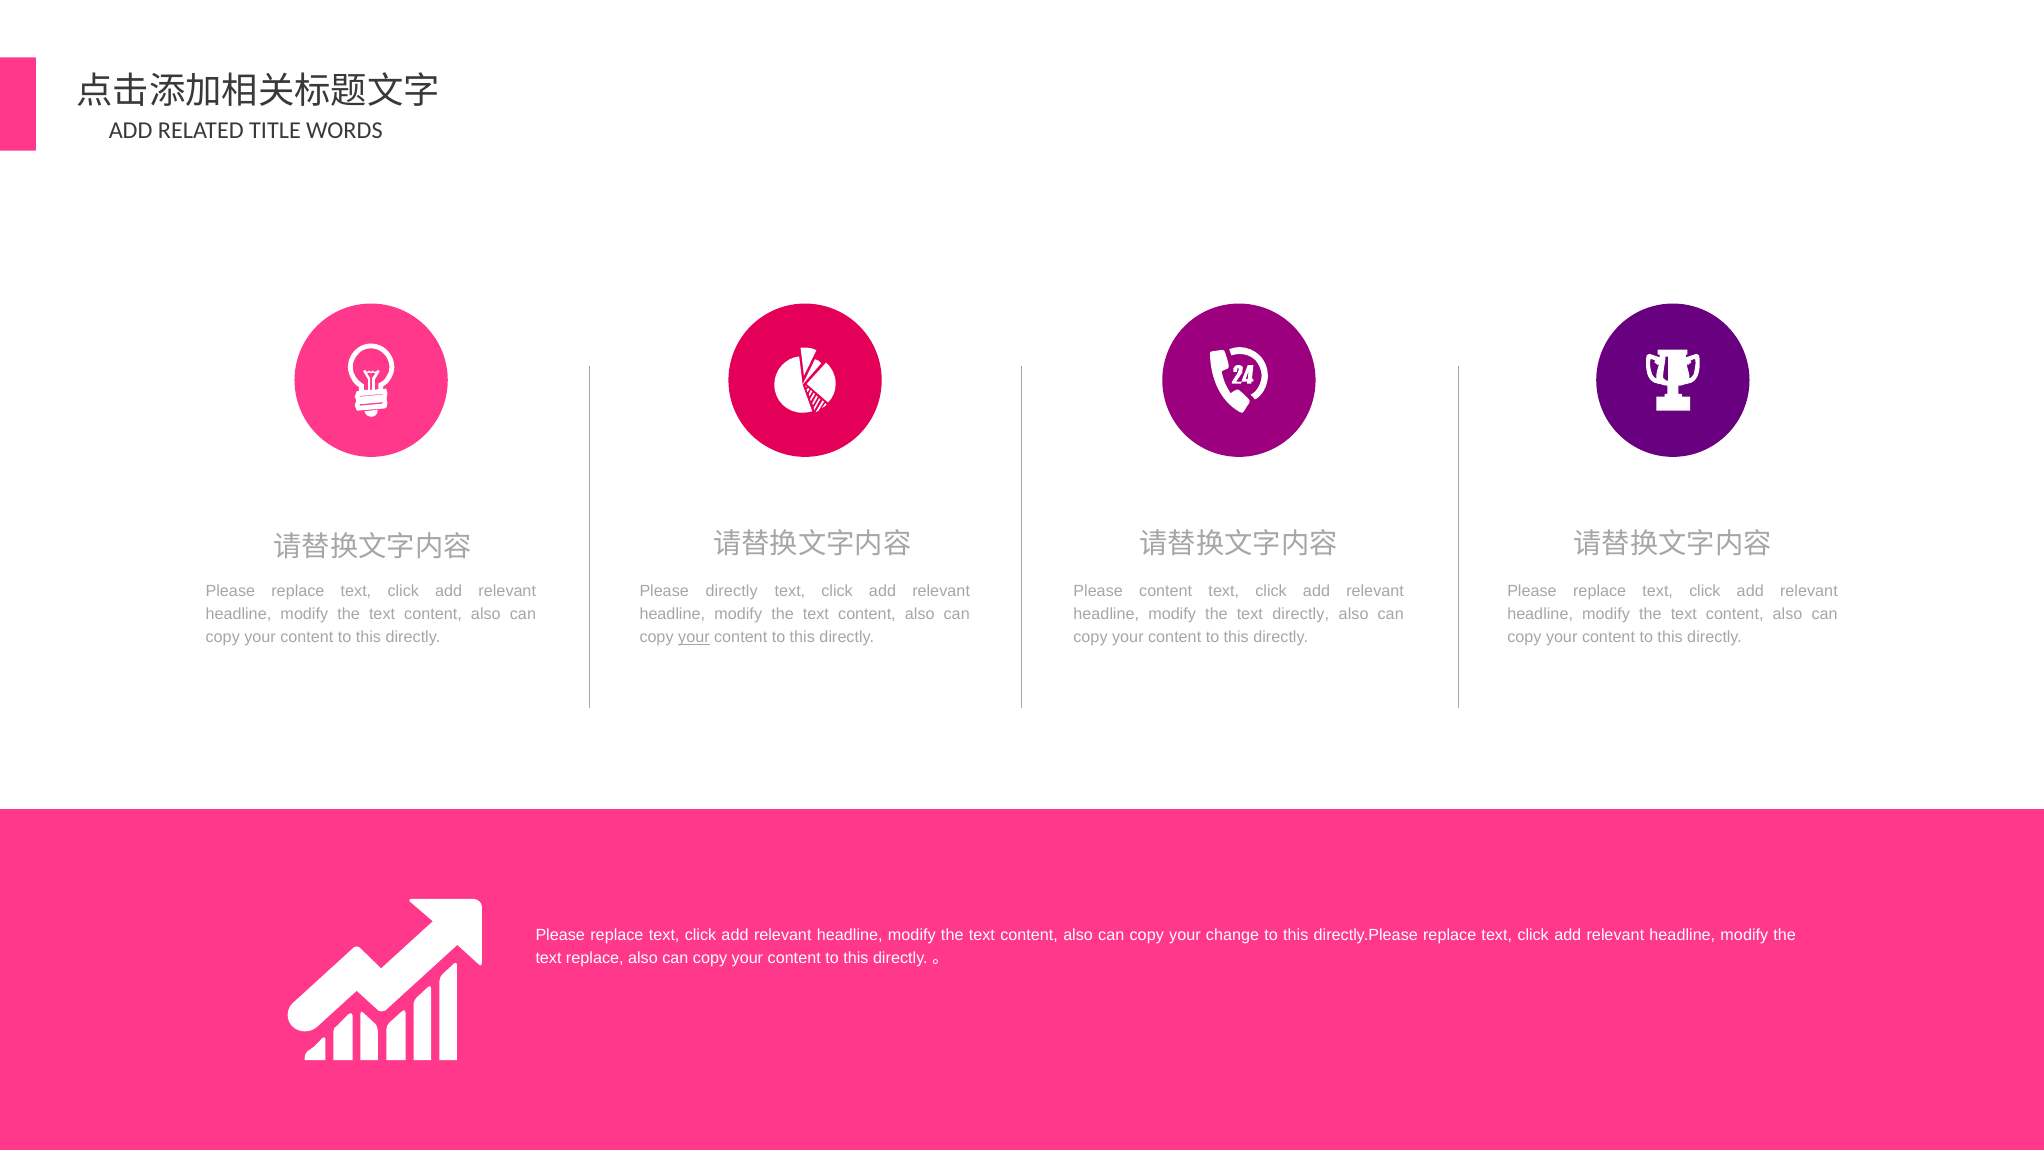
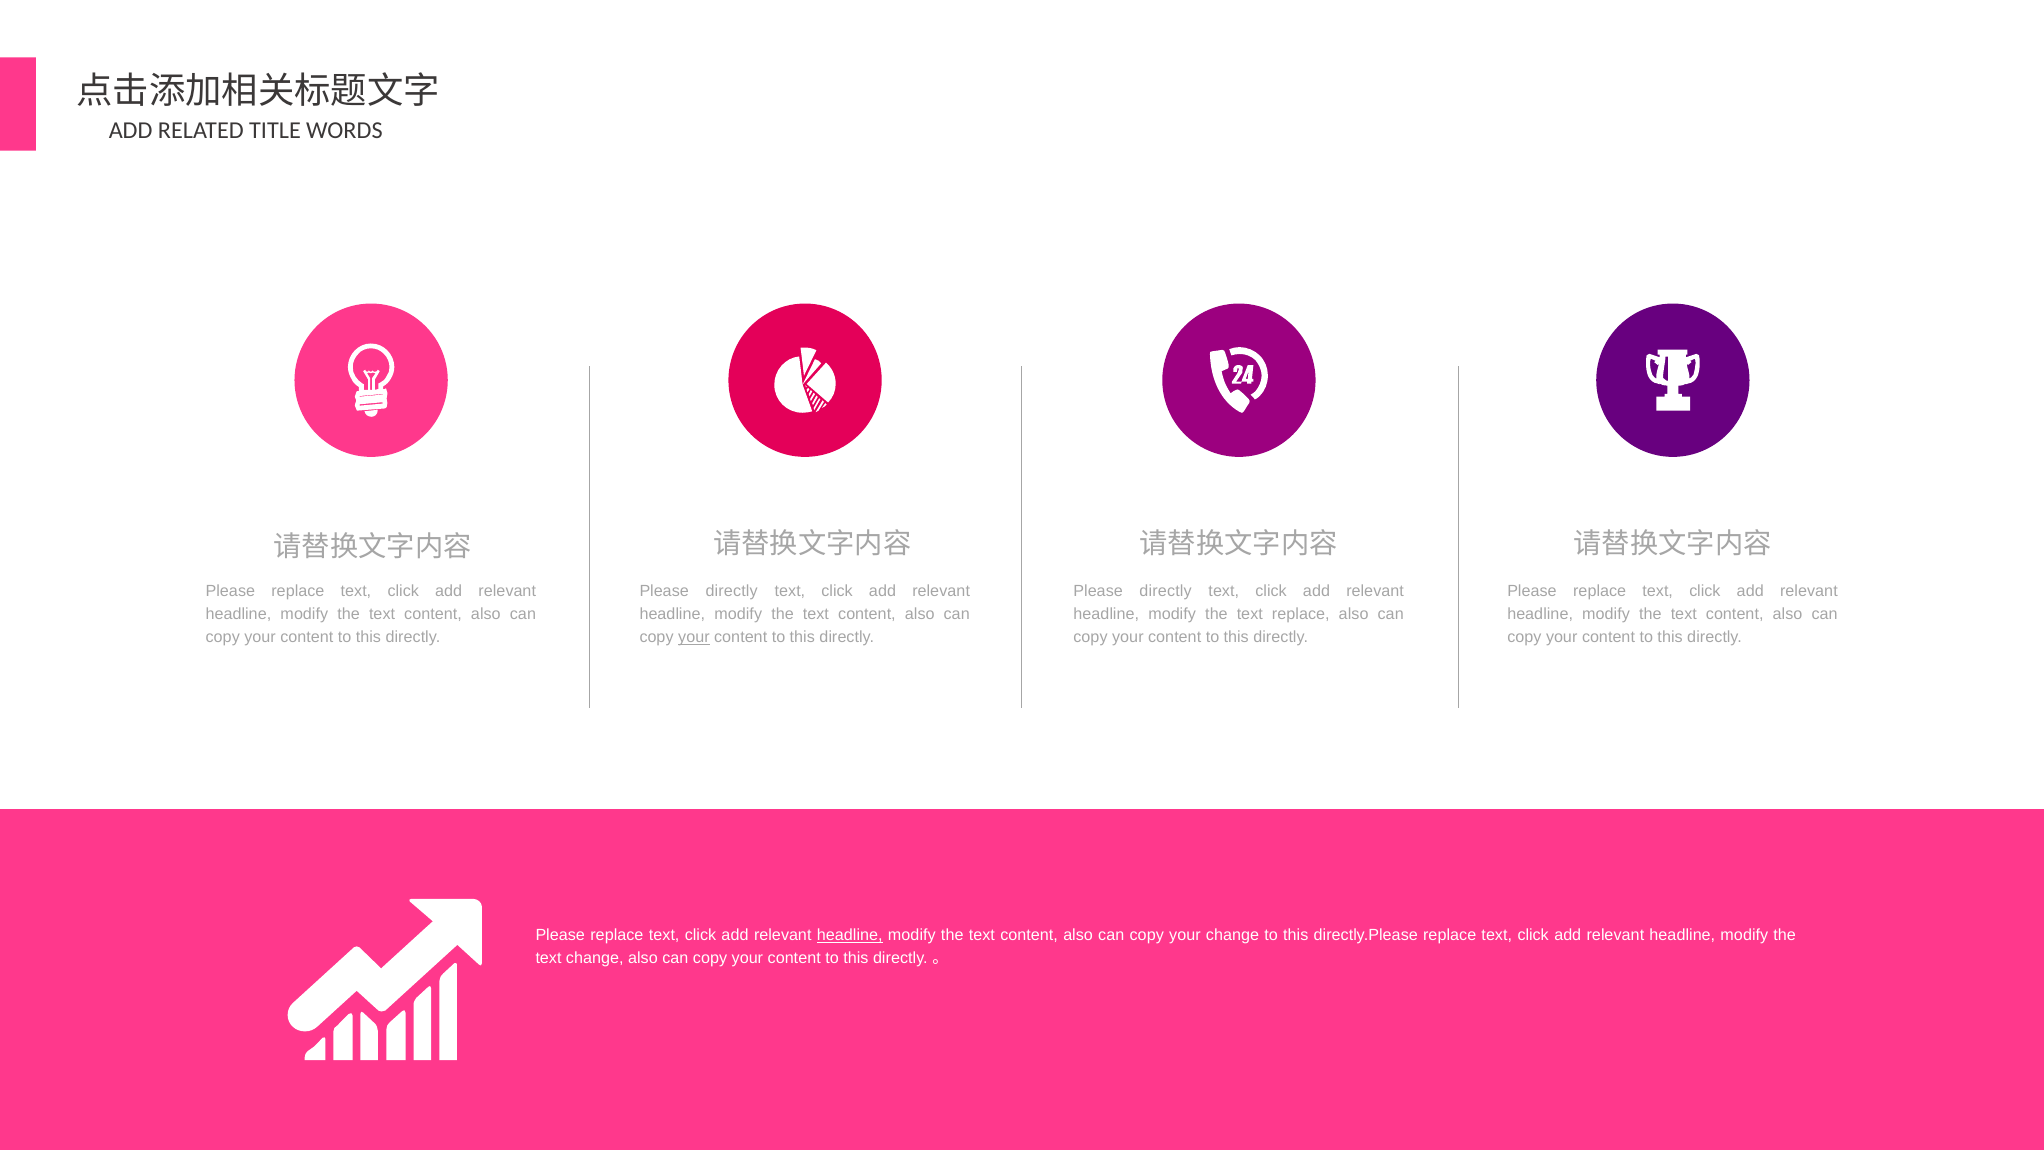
content at (1166, 591): content -> directly
text directly: directly -> replace
headline at (850, 935) underline: none -> present
text replace: replace -> change
